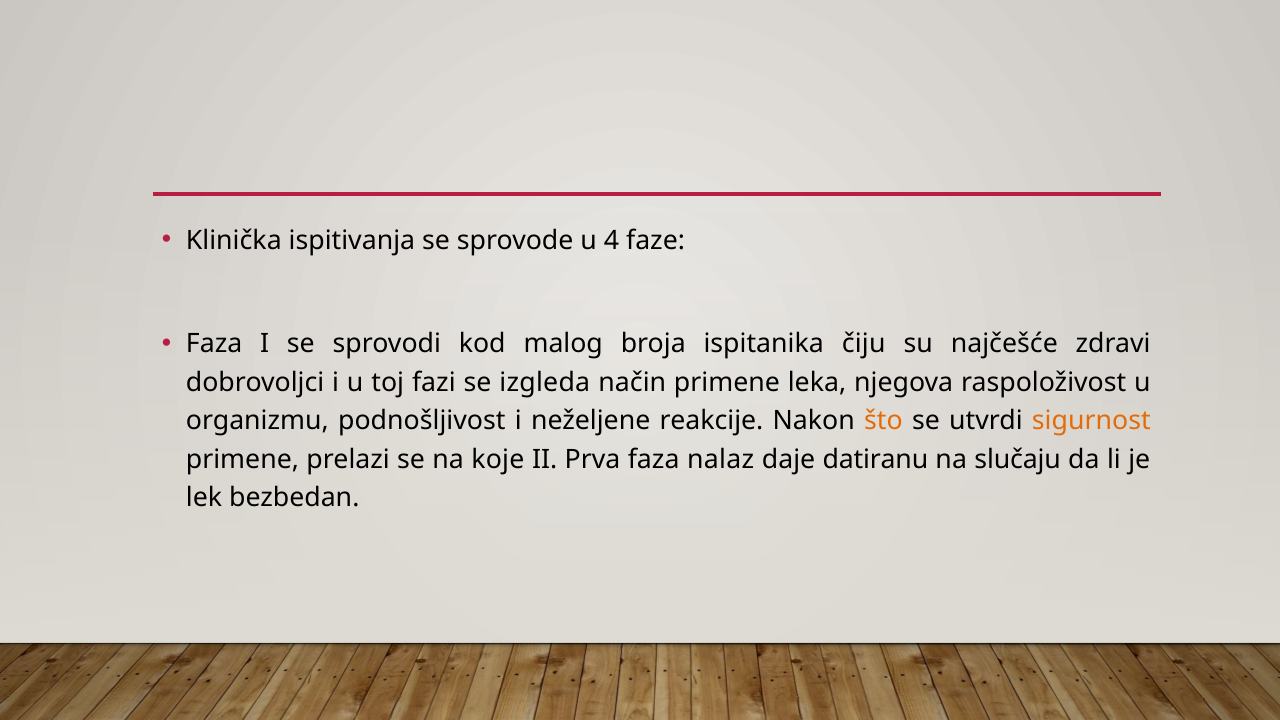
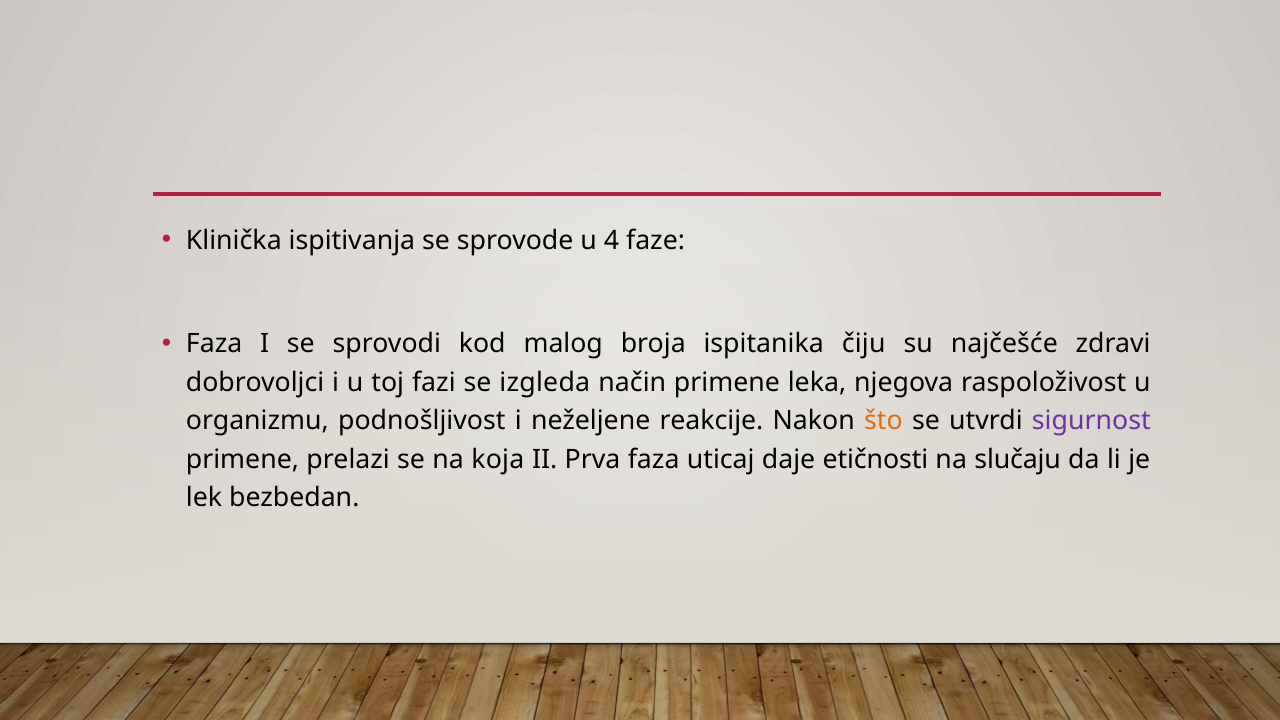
sigurnost colour: orange -> purple
koje: koje -> koja
nalaz: nalaz -> uticaj
datiranu: datiranu -> etičnosti
